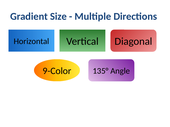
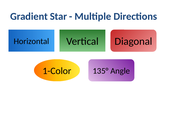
Size: Size -> Star
9-Color: 9-Color -> 1-Color
